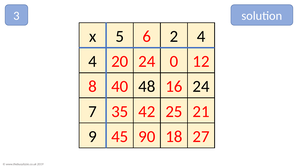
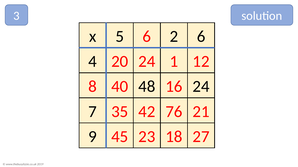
2 4: 4 -> 6
0: 0 -> 1
25: 25 -> 76
90: 90 -> 23
